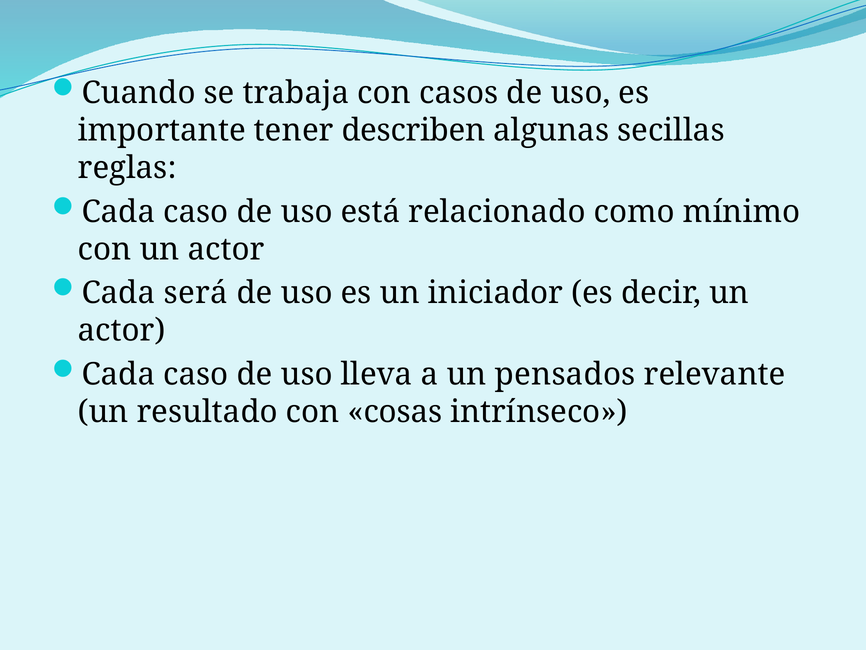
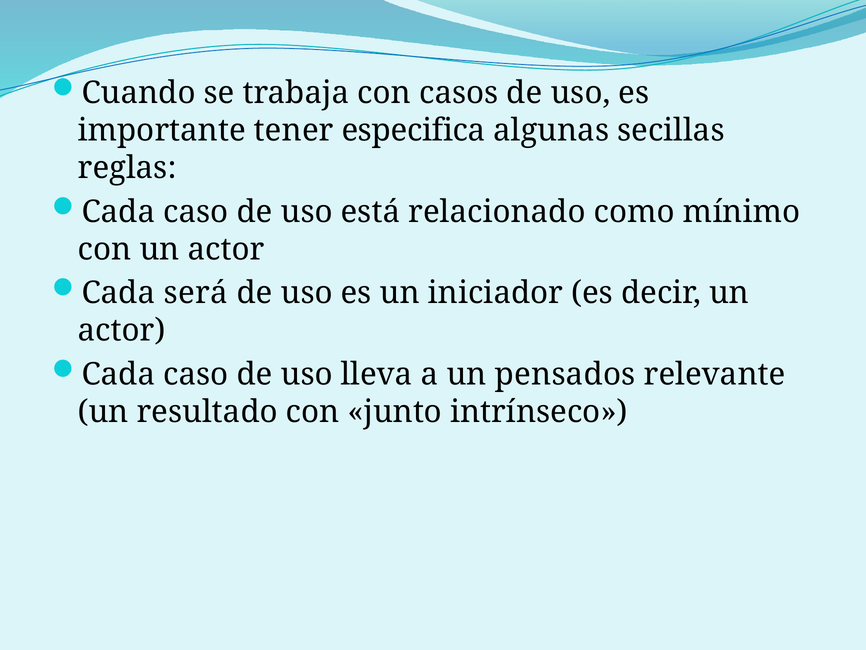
describen: describen -> especifica
cosas: cosas -> junto
